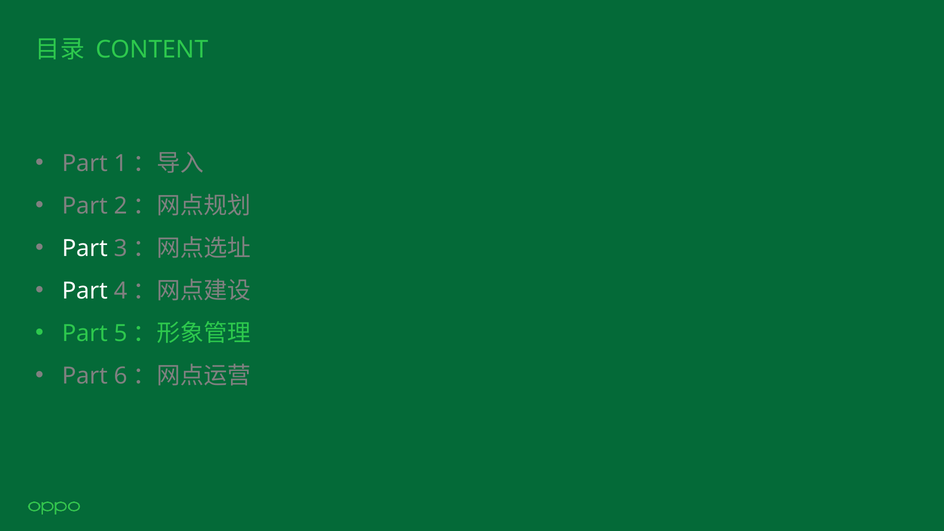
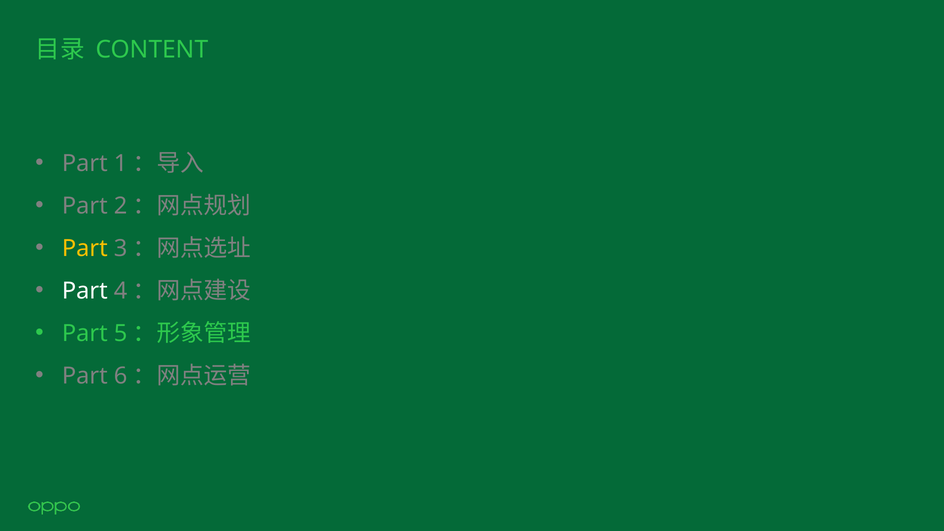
Part at (85, 248) colour: white -> yellow
